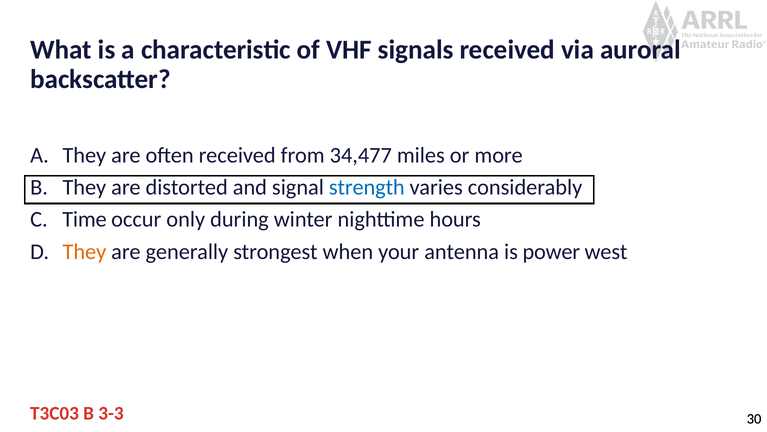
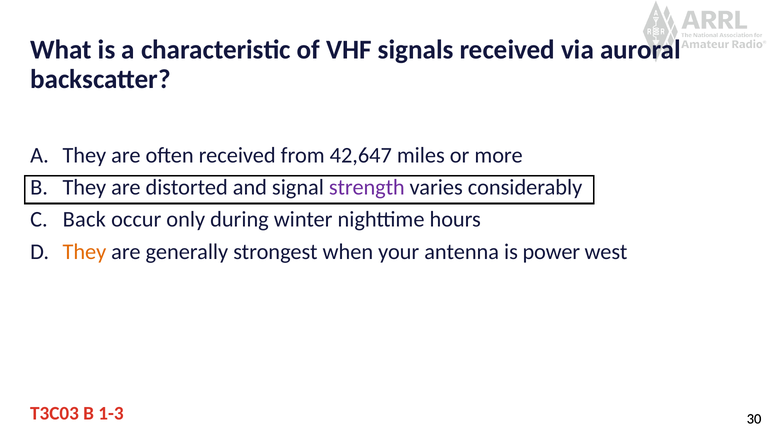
34,477: 34,477 -> 42,647
strength colour: blue -> purple
Time: Time -> Back
3-3: 3-3 -> 1-3
